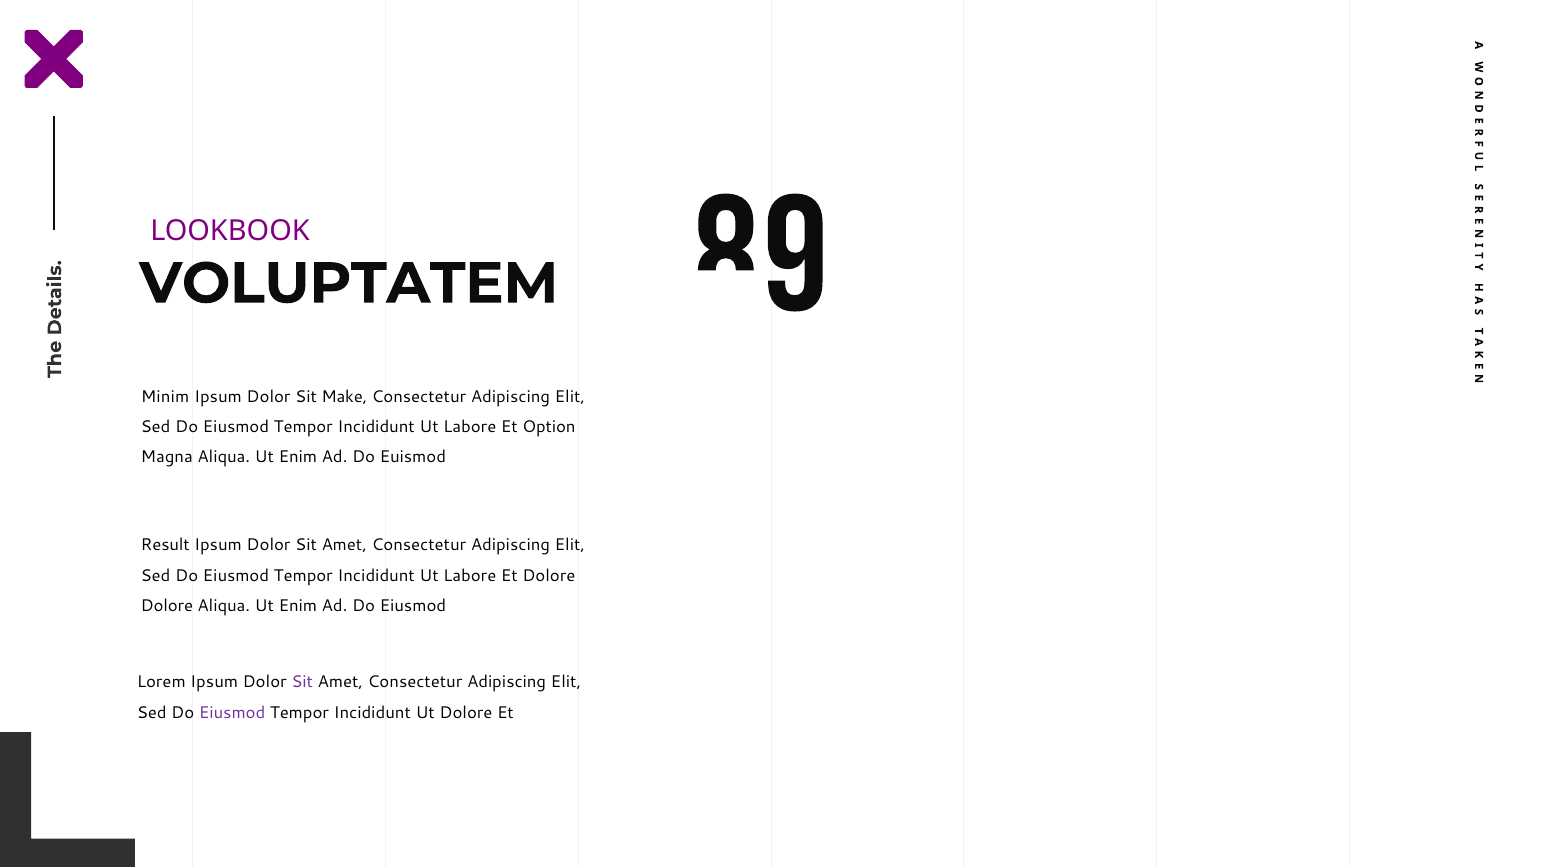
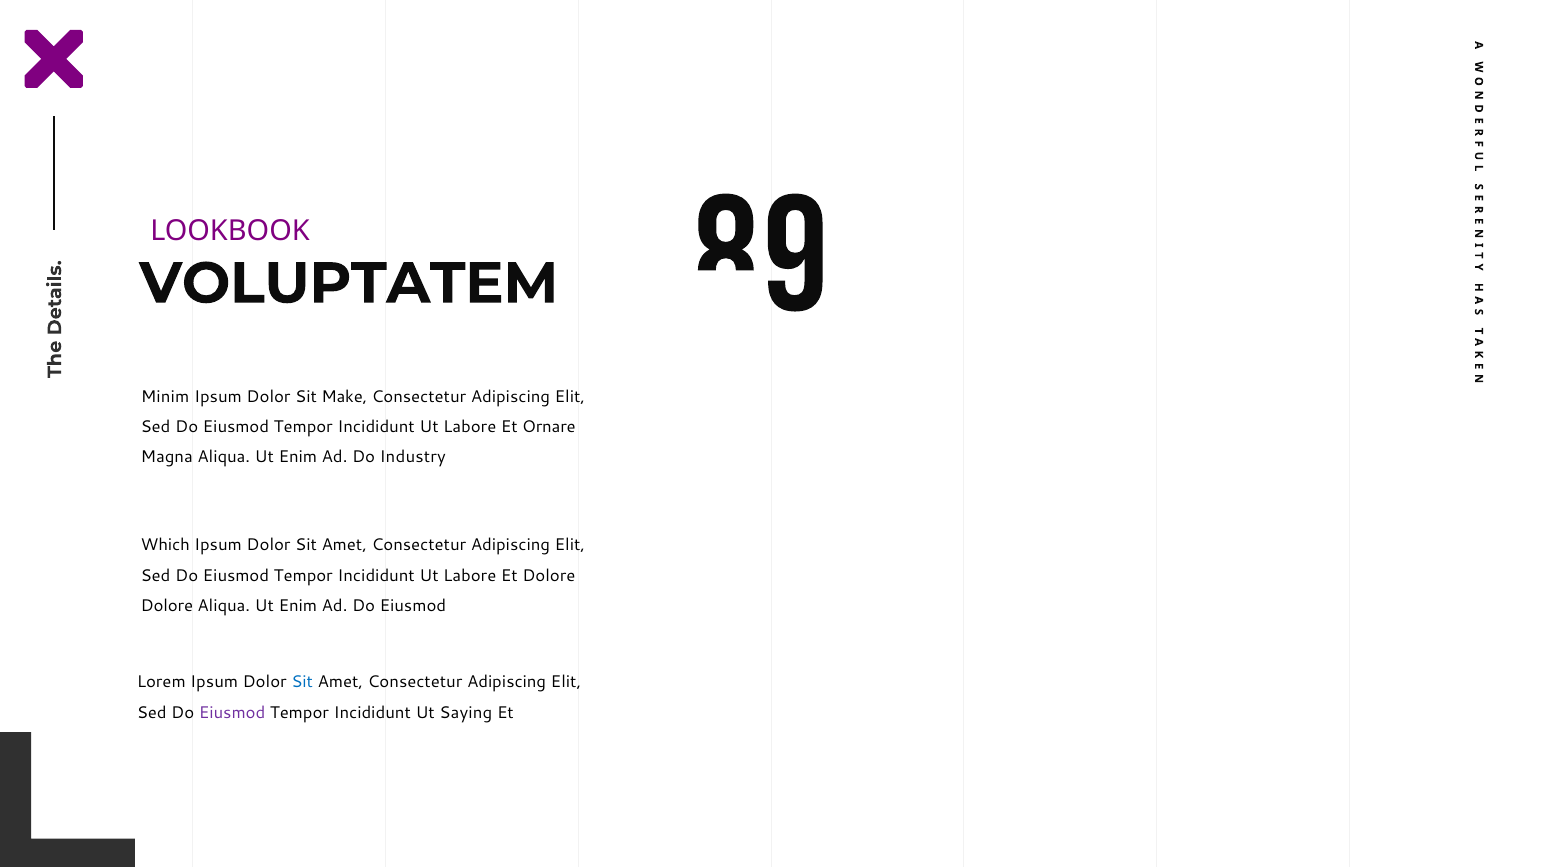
Option: Option -> Ornare
Euismod: Euismod -> Industry
Result: Result -> Which
Sit at (302, 683) colour: purple -> blue
Ut Dolore: Dolore -> Saying
